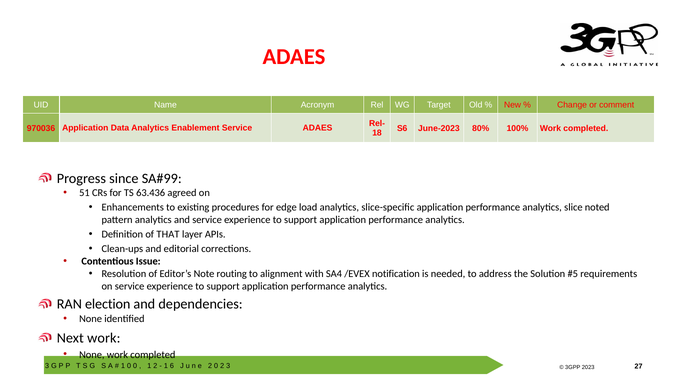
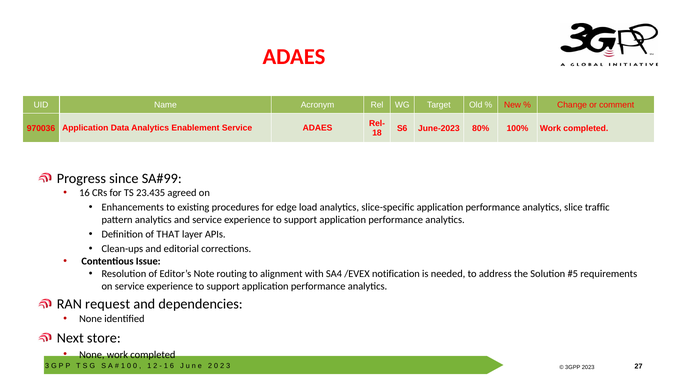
51: 51 -> 16
63.436: 63.436 -> 23.435
noted: noted -> traffic
election: election -> request
Next work: work -> store
